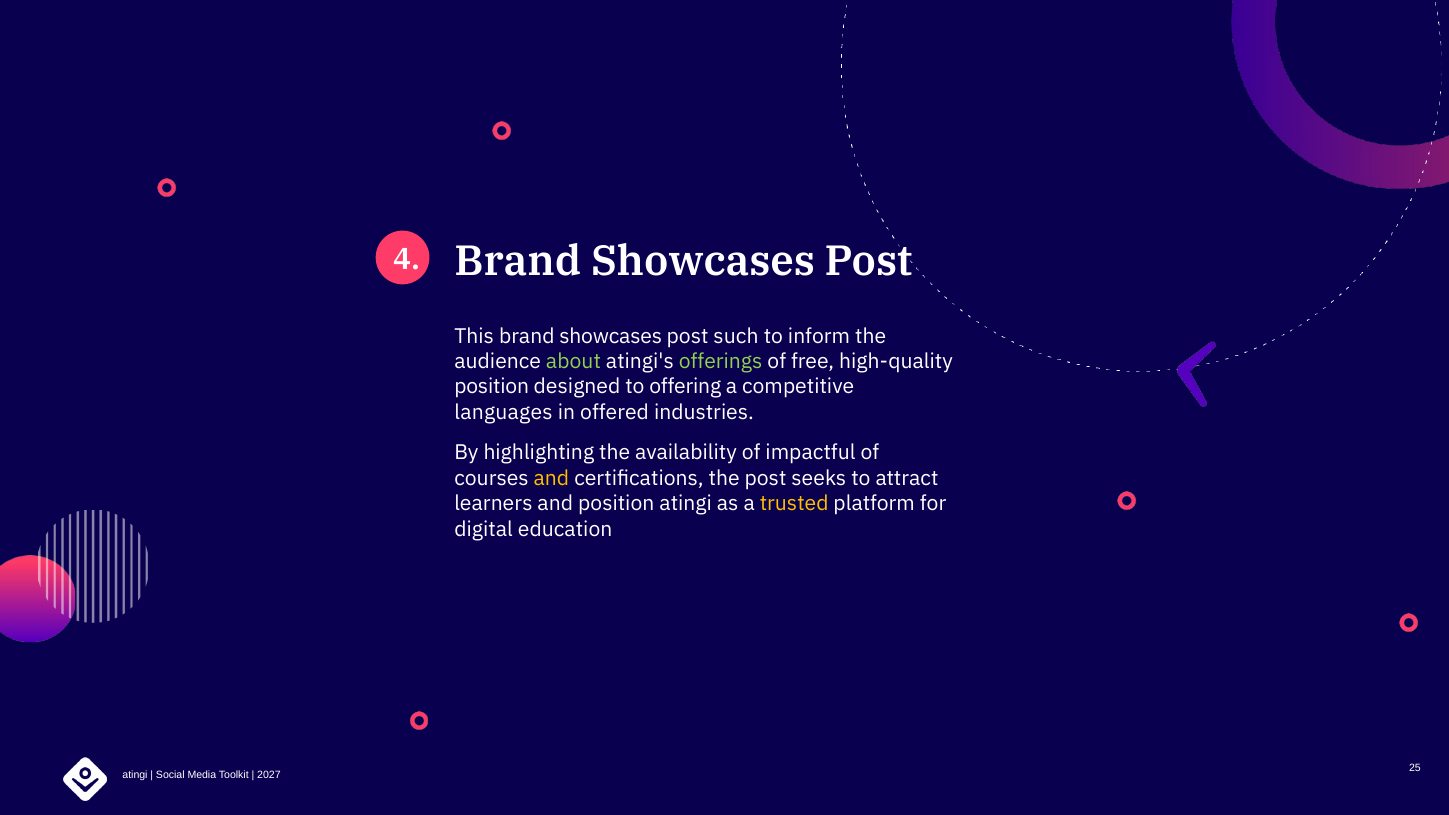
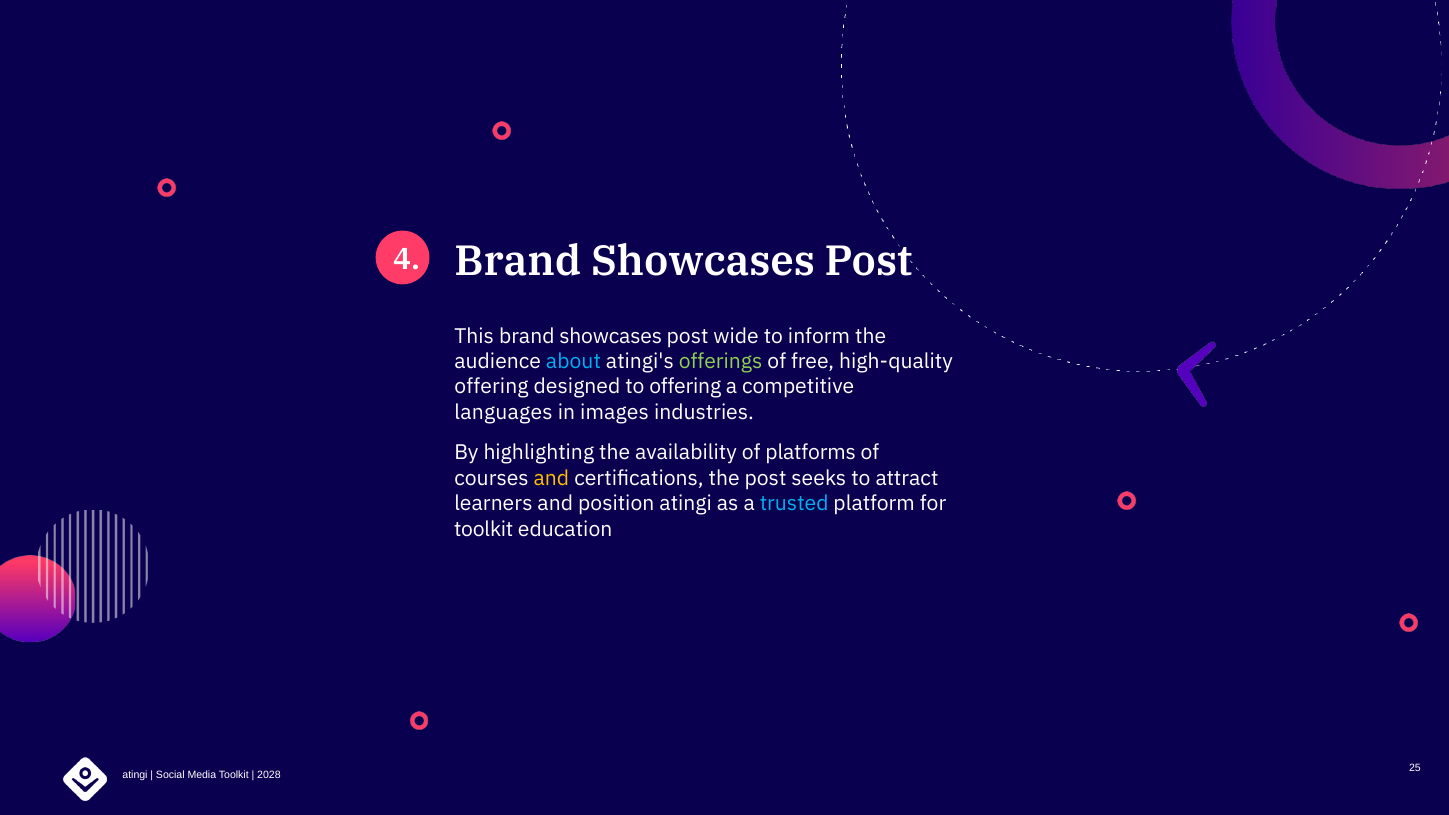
such: such -> wide
about colour: light green -> light blue
position at (492, 387): position -> offering
offered: offered -> images
impactful: impactful -> platforms
trusted colour: yellow -> light blue
digital at (484, 529): digital -> toolkit
2027: 2027 -> 2028
